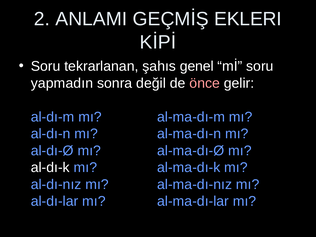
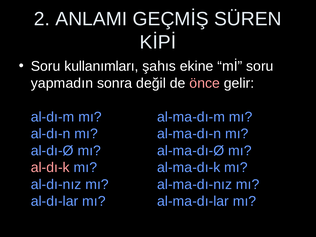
EKLERI: EKLERI -> SÜREN
tekrarlanan: tekrarlanan -> kullanımları
genel: genel -> ekine
al-dı-k colour: white -> pink
